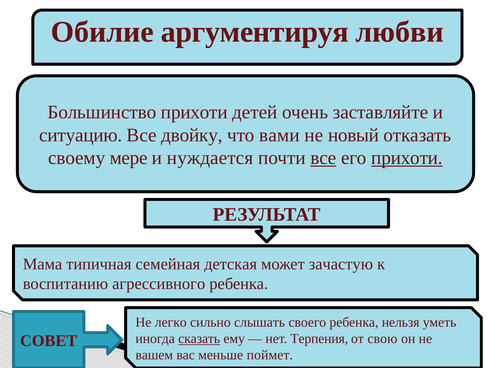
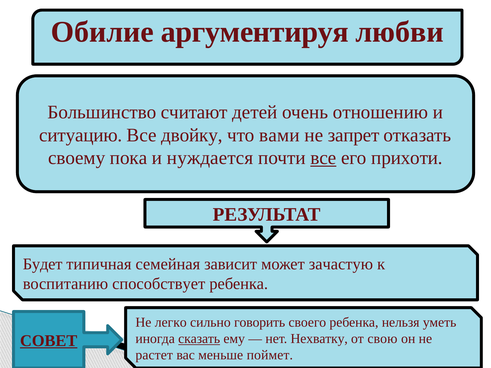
Большинство прихоти: прихоти -> считают
заставляйте: заставляйте -> отношению
новый: новый -> запрет
мере: мере -> пока
прихоти at (407, 158) underline: present -> none
Мама: Мама -> Будет
детская: детская -> зависит
агрессивного: агрессивного -> способствует
слышать: слышать -> говорить
Терпения: Терпения -> Нехватку
СОВЕТ underline: none -> present
вашем: вашем -> растет
